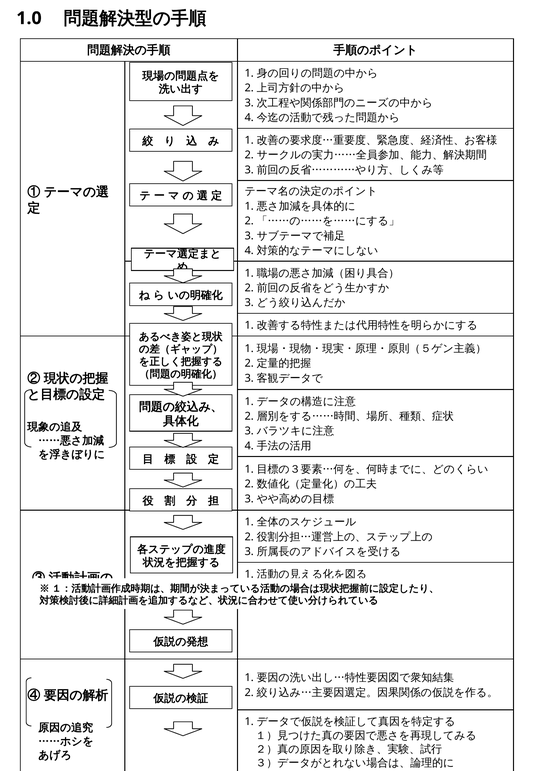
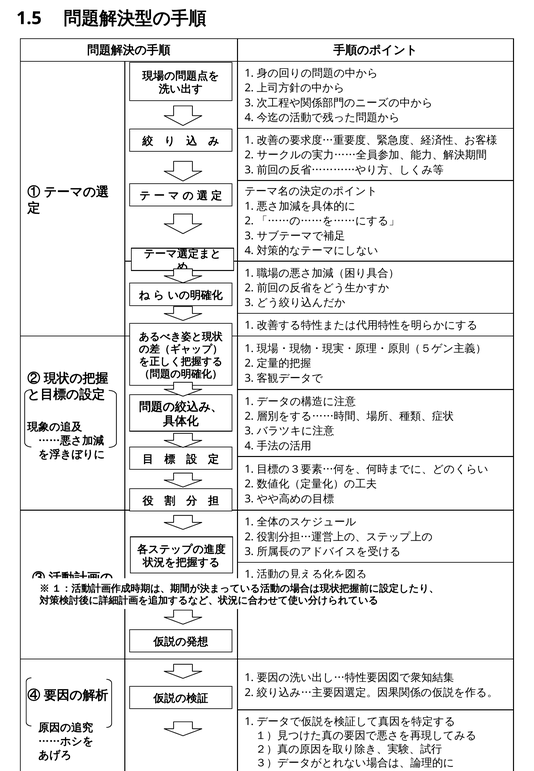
1.0: 1.0 -> 1.5
